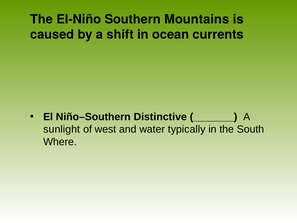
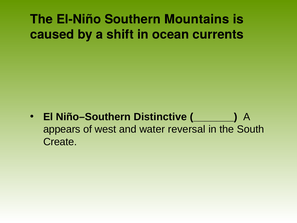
sunlight: sunlight -> appears
typically: typically -> reversal
Where: Where -> Create
